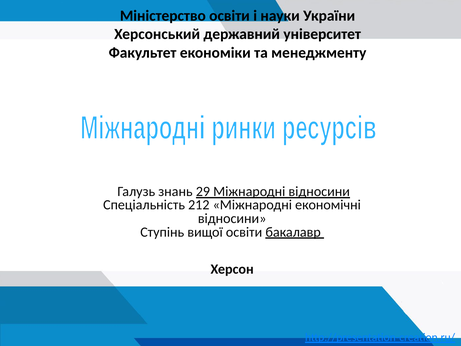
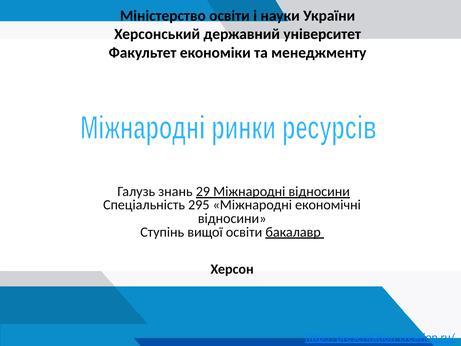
212: 212 -> 295
